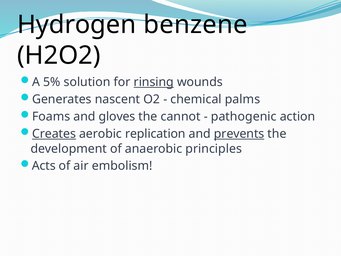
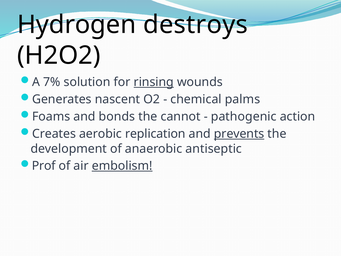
benzene: benzene -> destroys
5%: 5% -> 7%
gloves: gloves -> bonds
Creates underline: present -> none
principles: principles -> antiseptic
Acts: Acts -> Prof
embolism underline: none -> present
